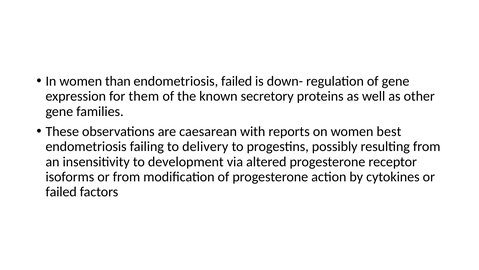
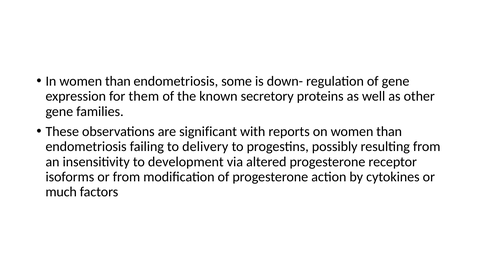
endometriosis failed: failed -> some
caesarean: caesarean -> significant
on women best: best -> than
failed at (61, 192): failed -> much
